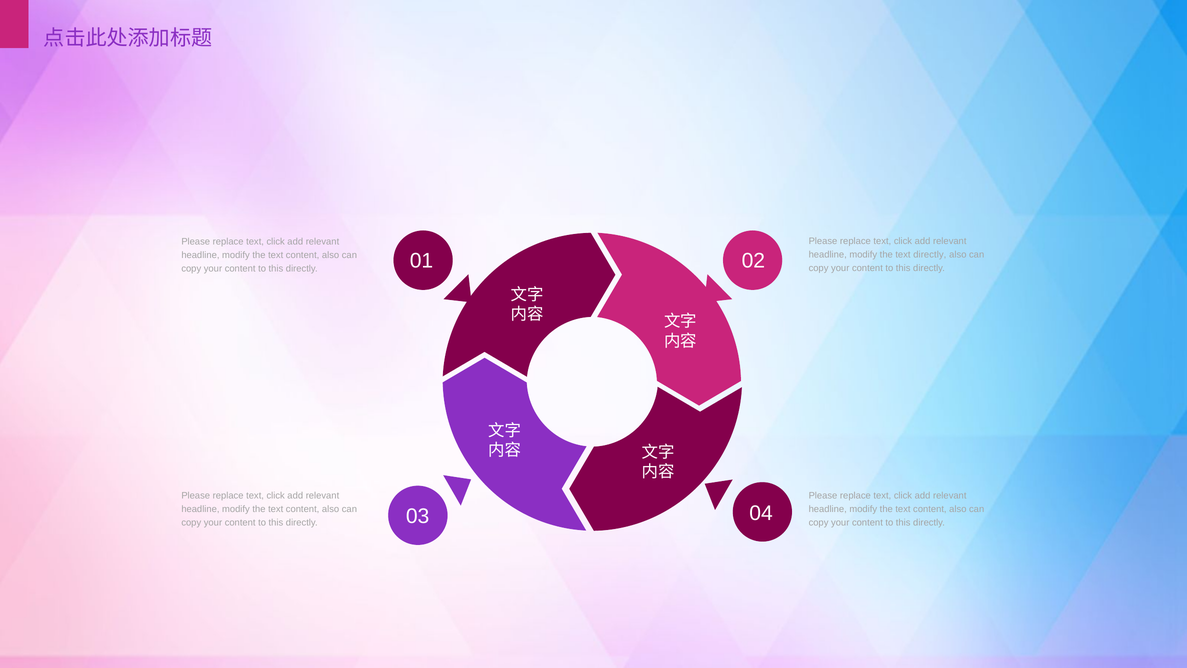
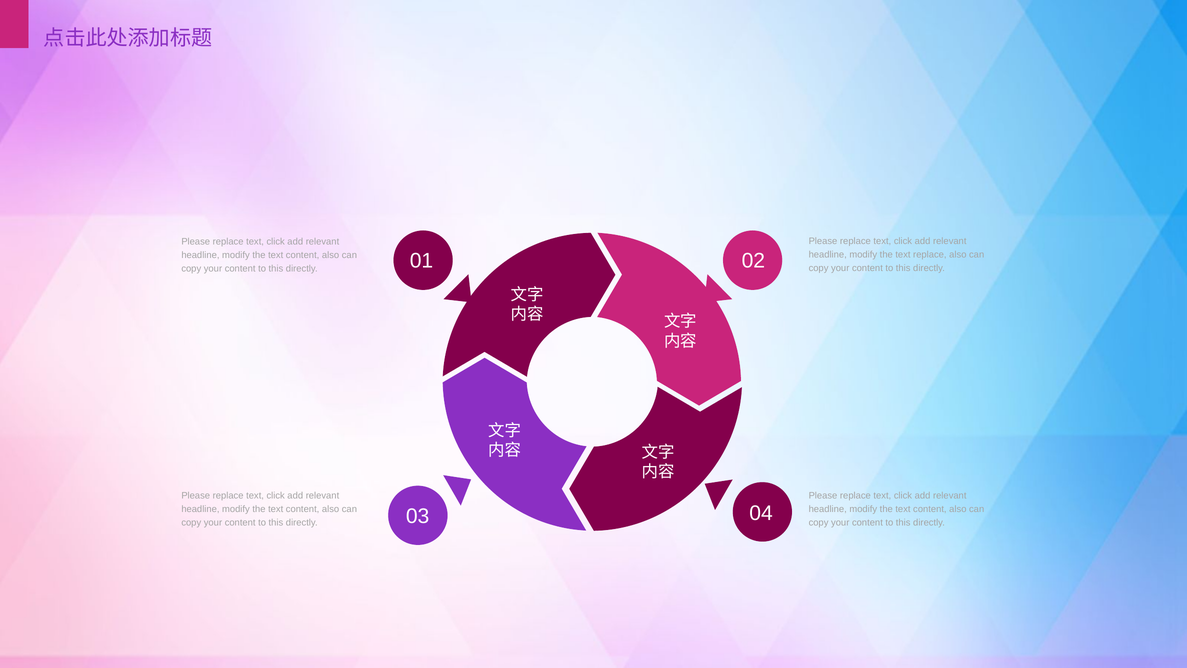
text directly: directly -> replace
